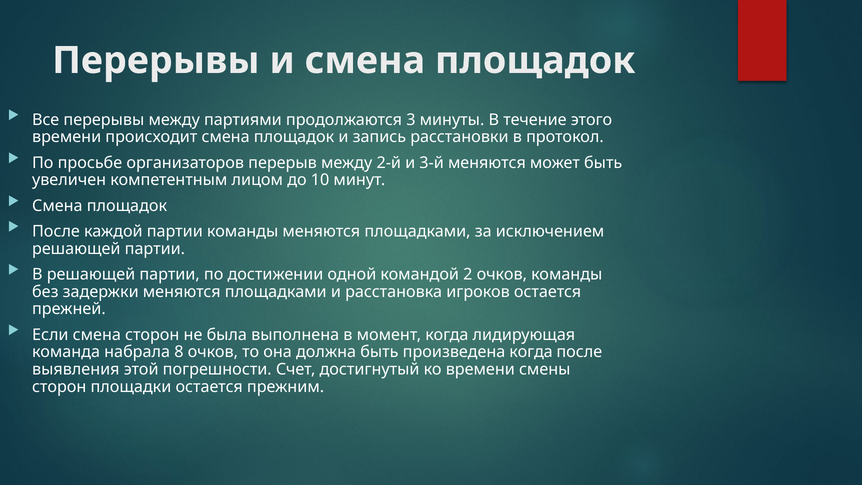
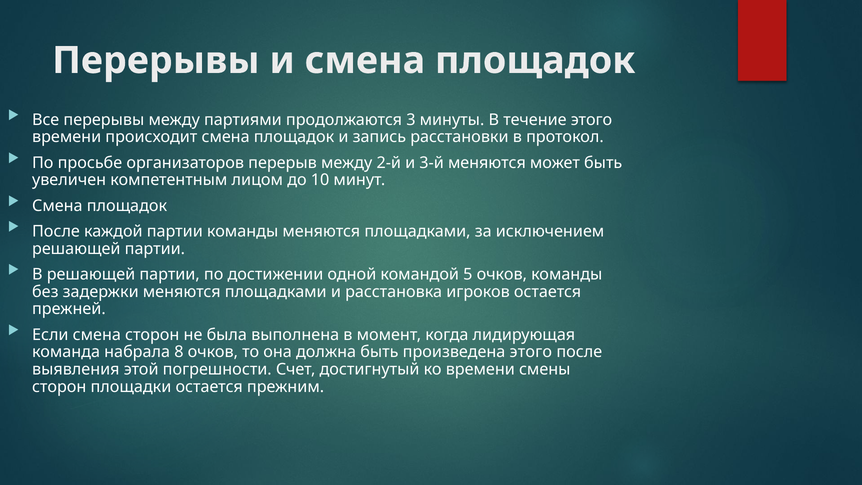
2: 2 -> 5
произведена когда: когда -> этого
